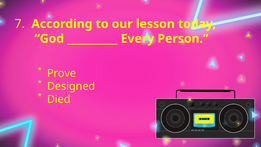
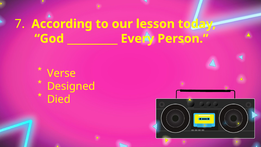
Prove: Prove -> Verse
